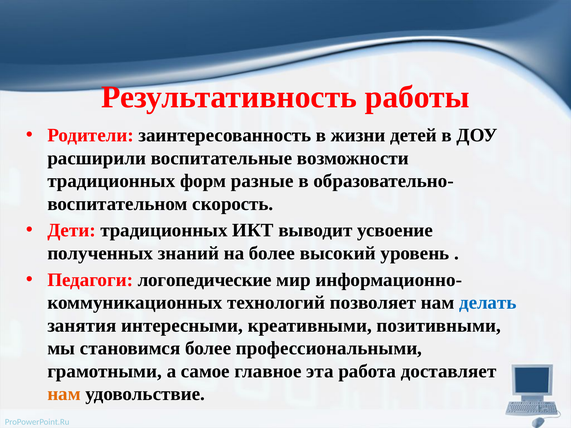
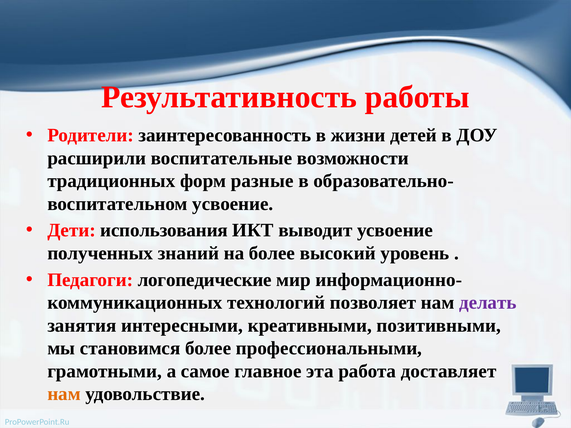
скорость at (233, 204): скорость -> усвоение
Дети традиционных: традиционных -> использования
делать colour: blue -> purple
